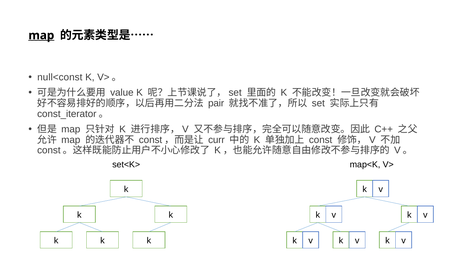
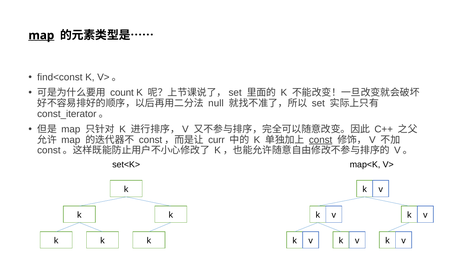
null<const: null<const -> find<const
value: value -> count
pair: pair -> null
const underline: none -> present
